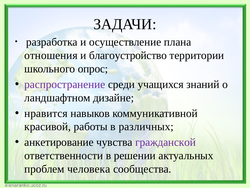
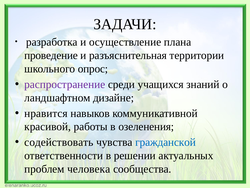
отношения: отношения -> проведение
благоустройство: благоустройство -> разъяснительная
различных: различных -> озеленения
анкетирование: анкетирование -> содействовать
гражданской colour: purple -> blue
